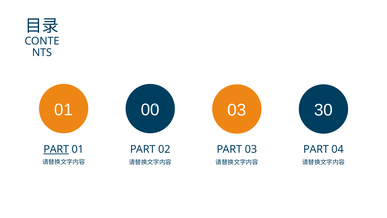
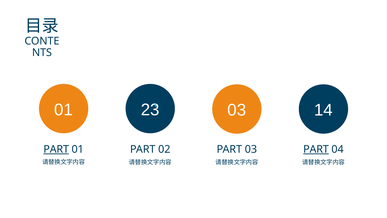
00: 00 -> 23
30: 30 -> 14
PART at (316, 149) underline: none -> present
